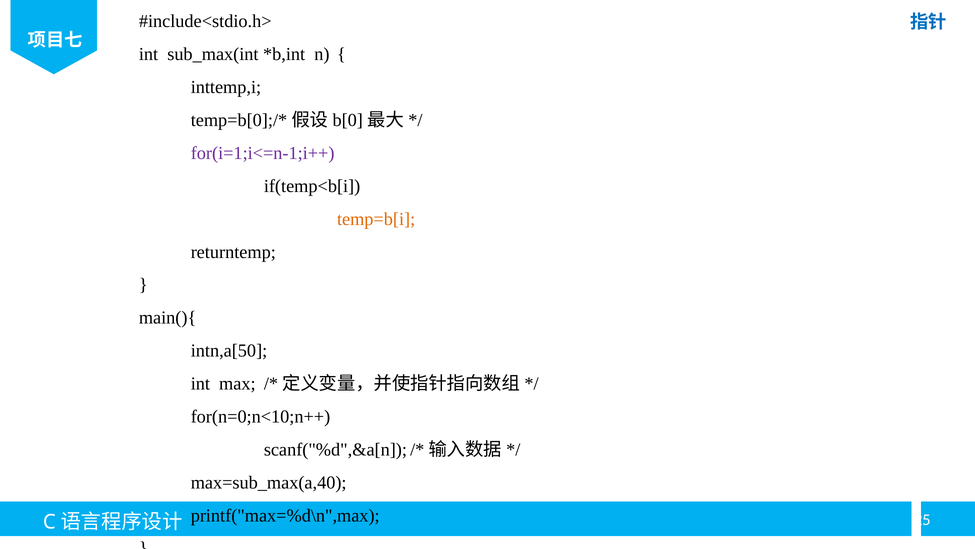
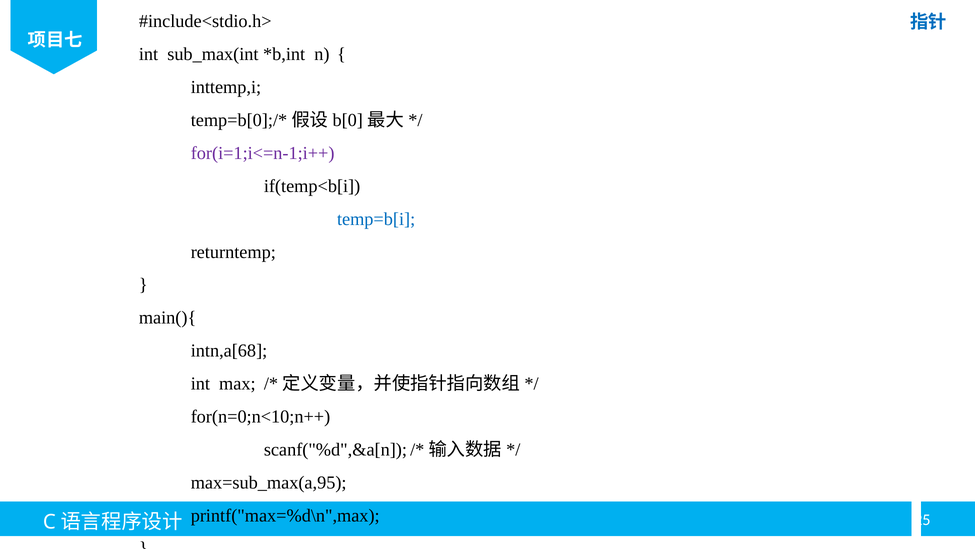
temp=b[i colour: orange -> blue
intn,a[50: intn,a[50 -> intn,a[68
max=sub_max(a,40: max=sub_max(a,40 -> max=sub_max(a,95
